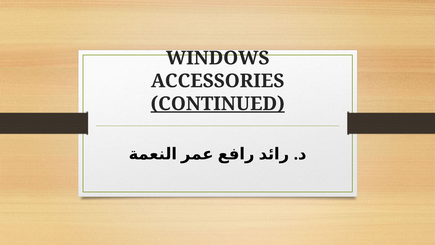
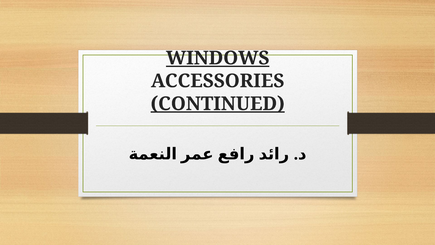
WINDOWS underline: none -> present
